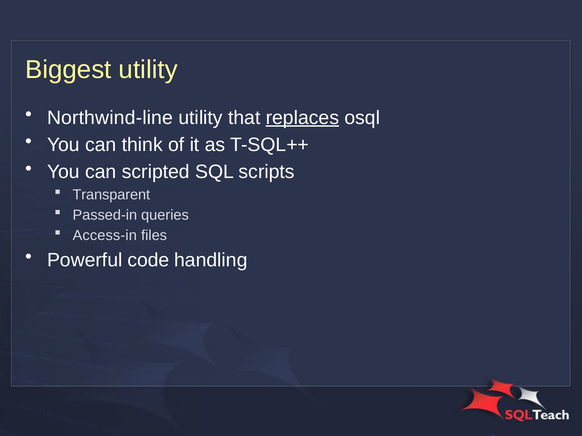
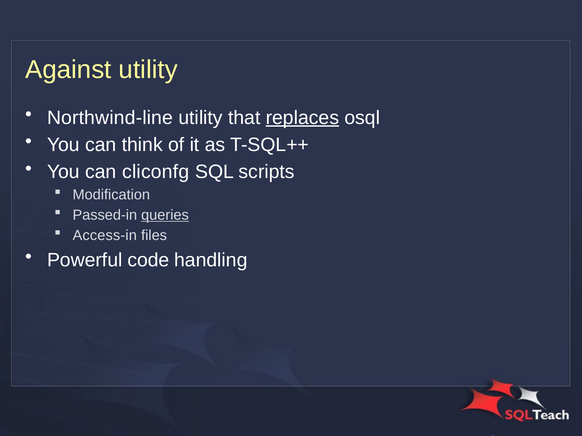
Biggest: Biggest -> Against
scripted: scripted -> cliconfg
Transparent: Transparent -> Modification
queries underline: none -> present
